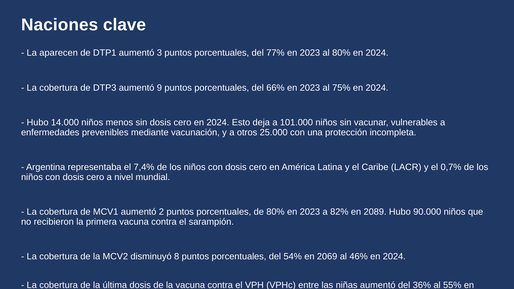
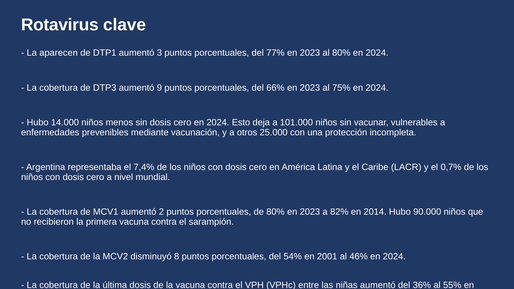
Naciones: Naciones -> Rotavirus
2089: 2089 -> 2014
2069: 2069 -> 2001
